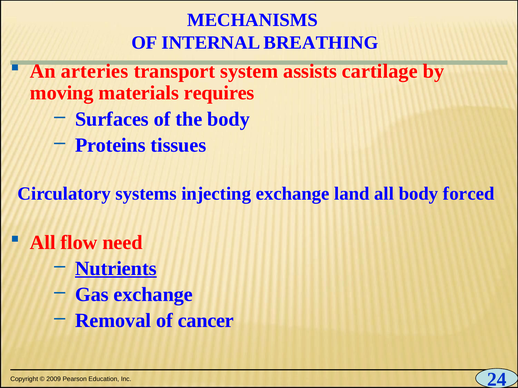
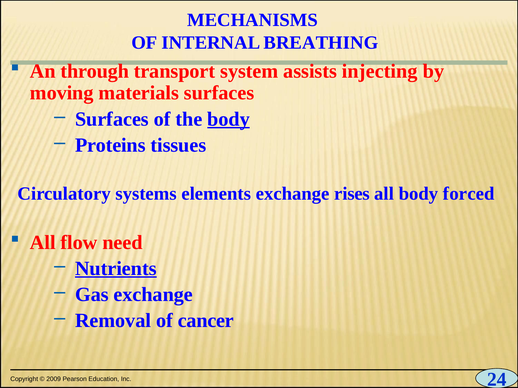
arteries: arteries -> through
cartilage: cartilage -> injecting
materials requires: requires -> surfaces
body at (229, 119) underline: none -> present
injecting: injecting -> elements
land: land -> rises
